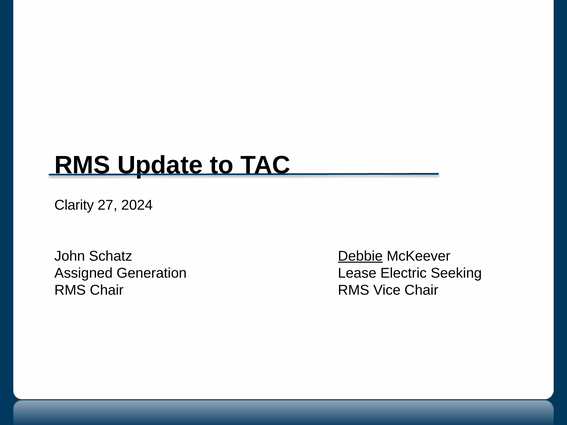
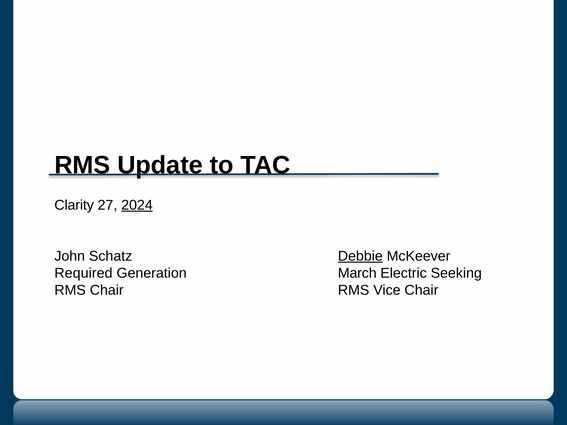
2024 underline: none -> present
Assigned: Assigned -> Required
Lease: Lease -> March
